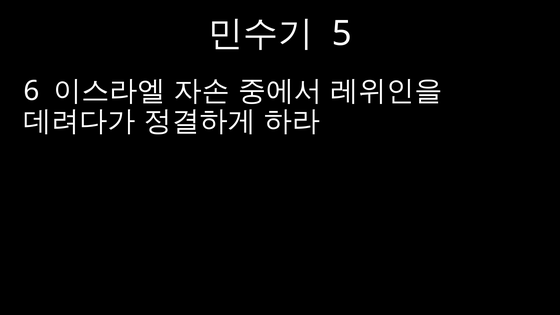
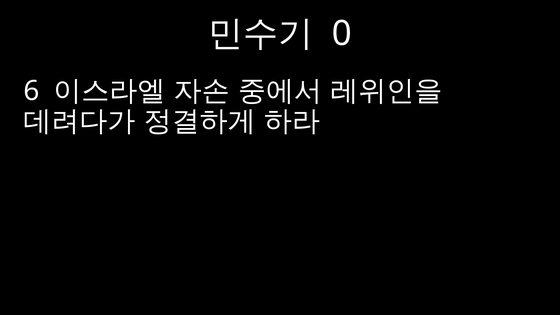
5: 5 -> 0
